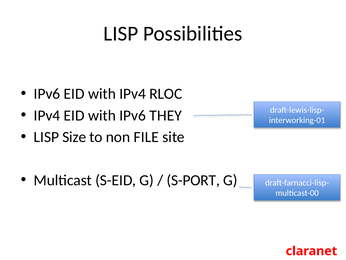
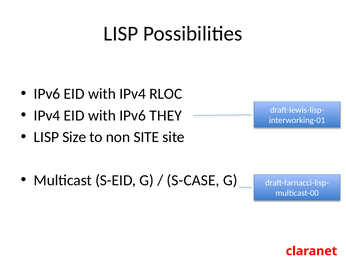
non FILE: FILE -> SITE
S-PORT: S-PORT -> S-CASE
